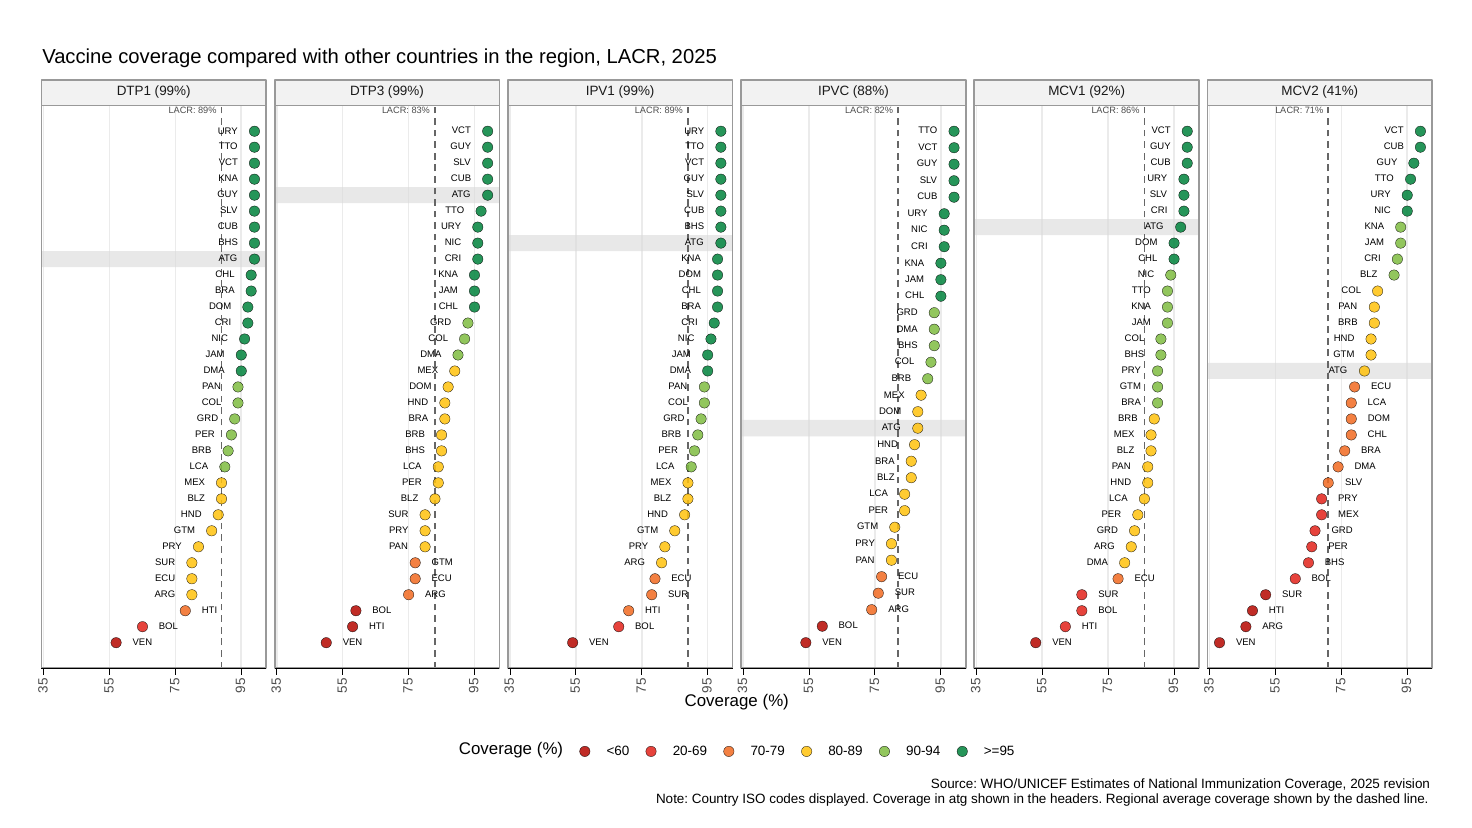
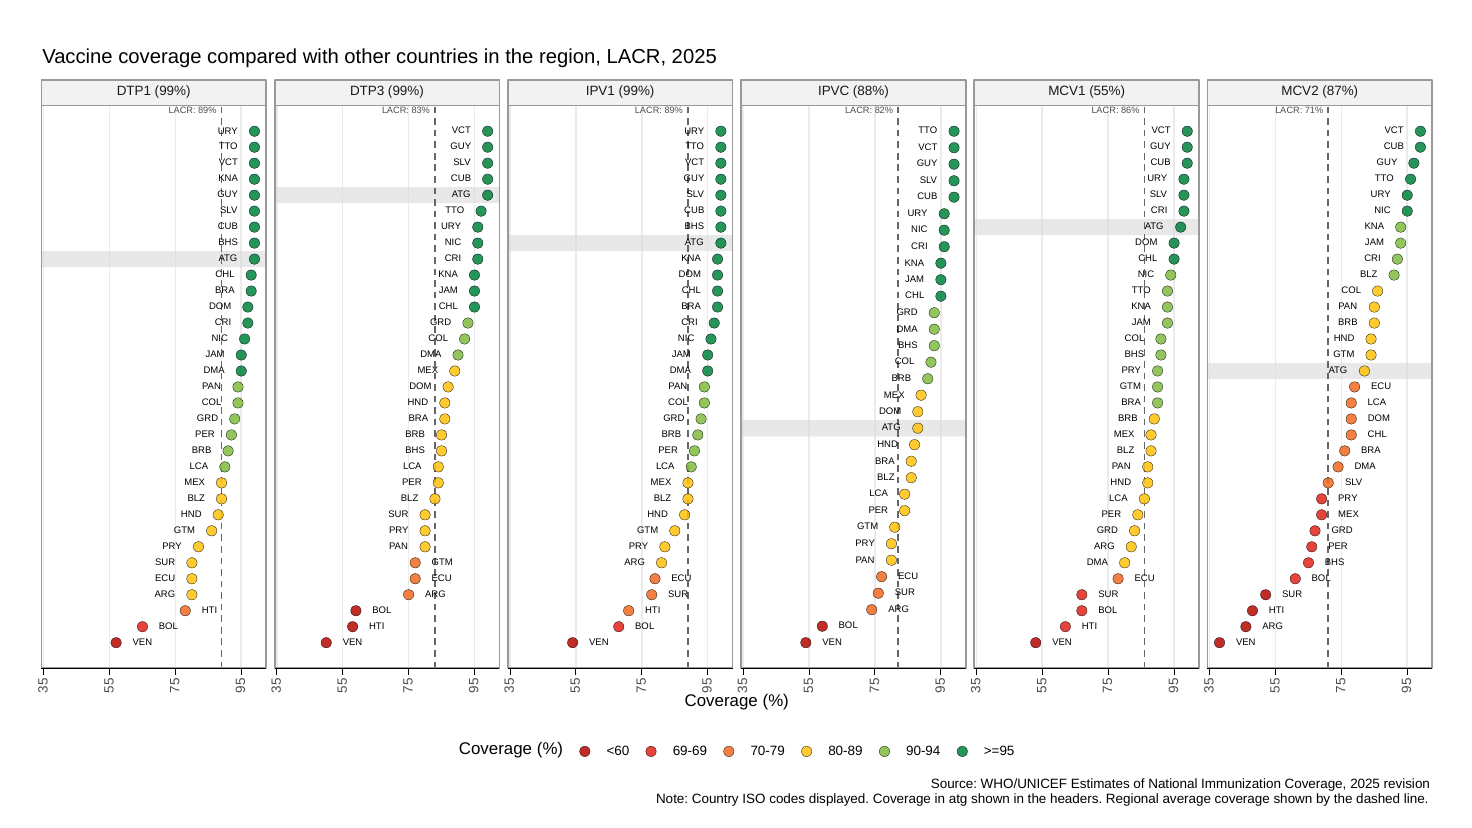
92%: 92% -> 55%
41%: 41% -> 87%
20-69: 20-69 -> 69-69
